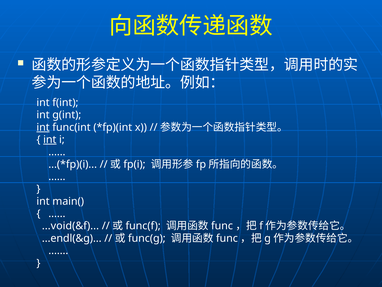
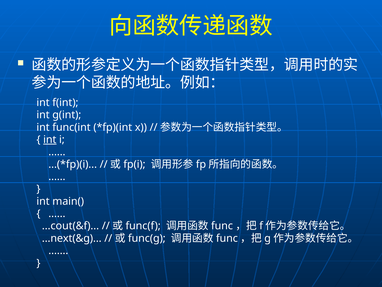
int at (43, 127) underline: present -> none
...void(&f: ...void(&f -> ...cout(&f
...endl(&g: ...endl(&g -> ...next(&g
